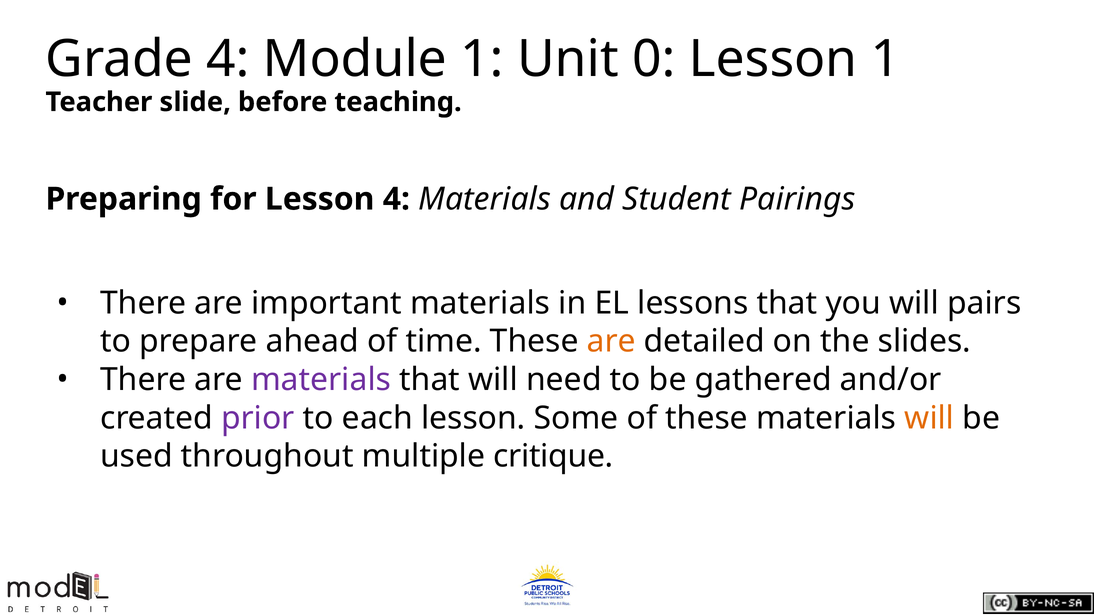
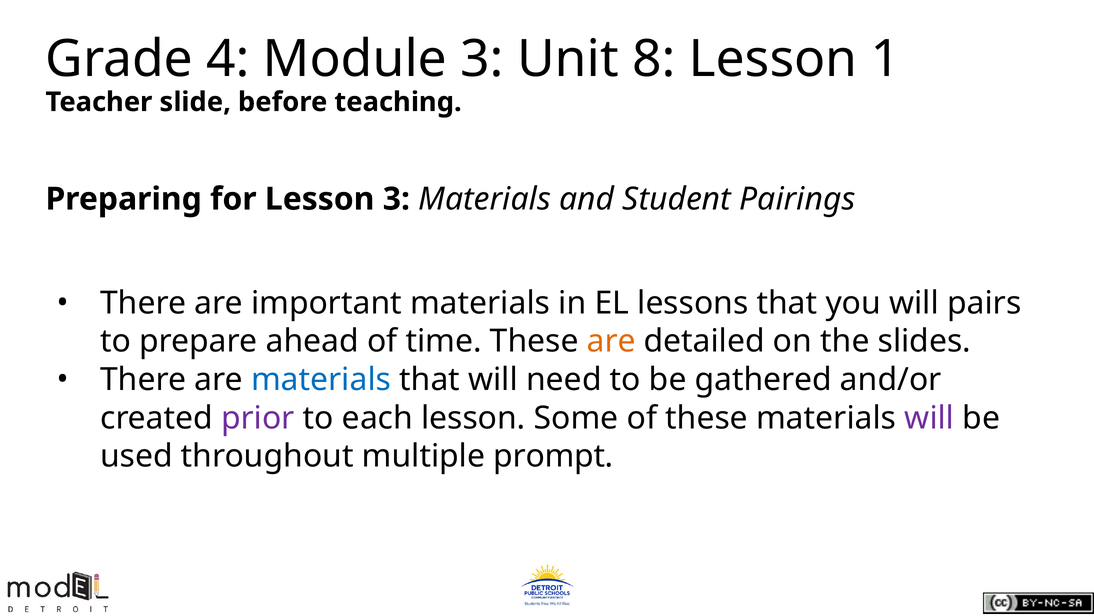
Module 1: 1 -> 3
0: 0 -> 8
Lesson 4: 4 -> 3
materials at (321, 379) colour: purple -> blue
will at (929, 418) colour: orange -> purple
critique: critique -> prompt
